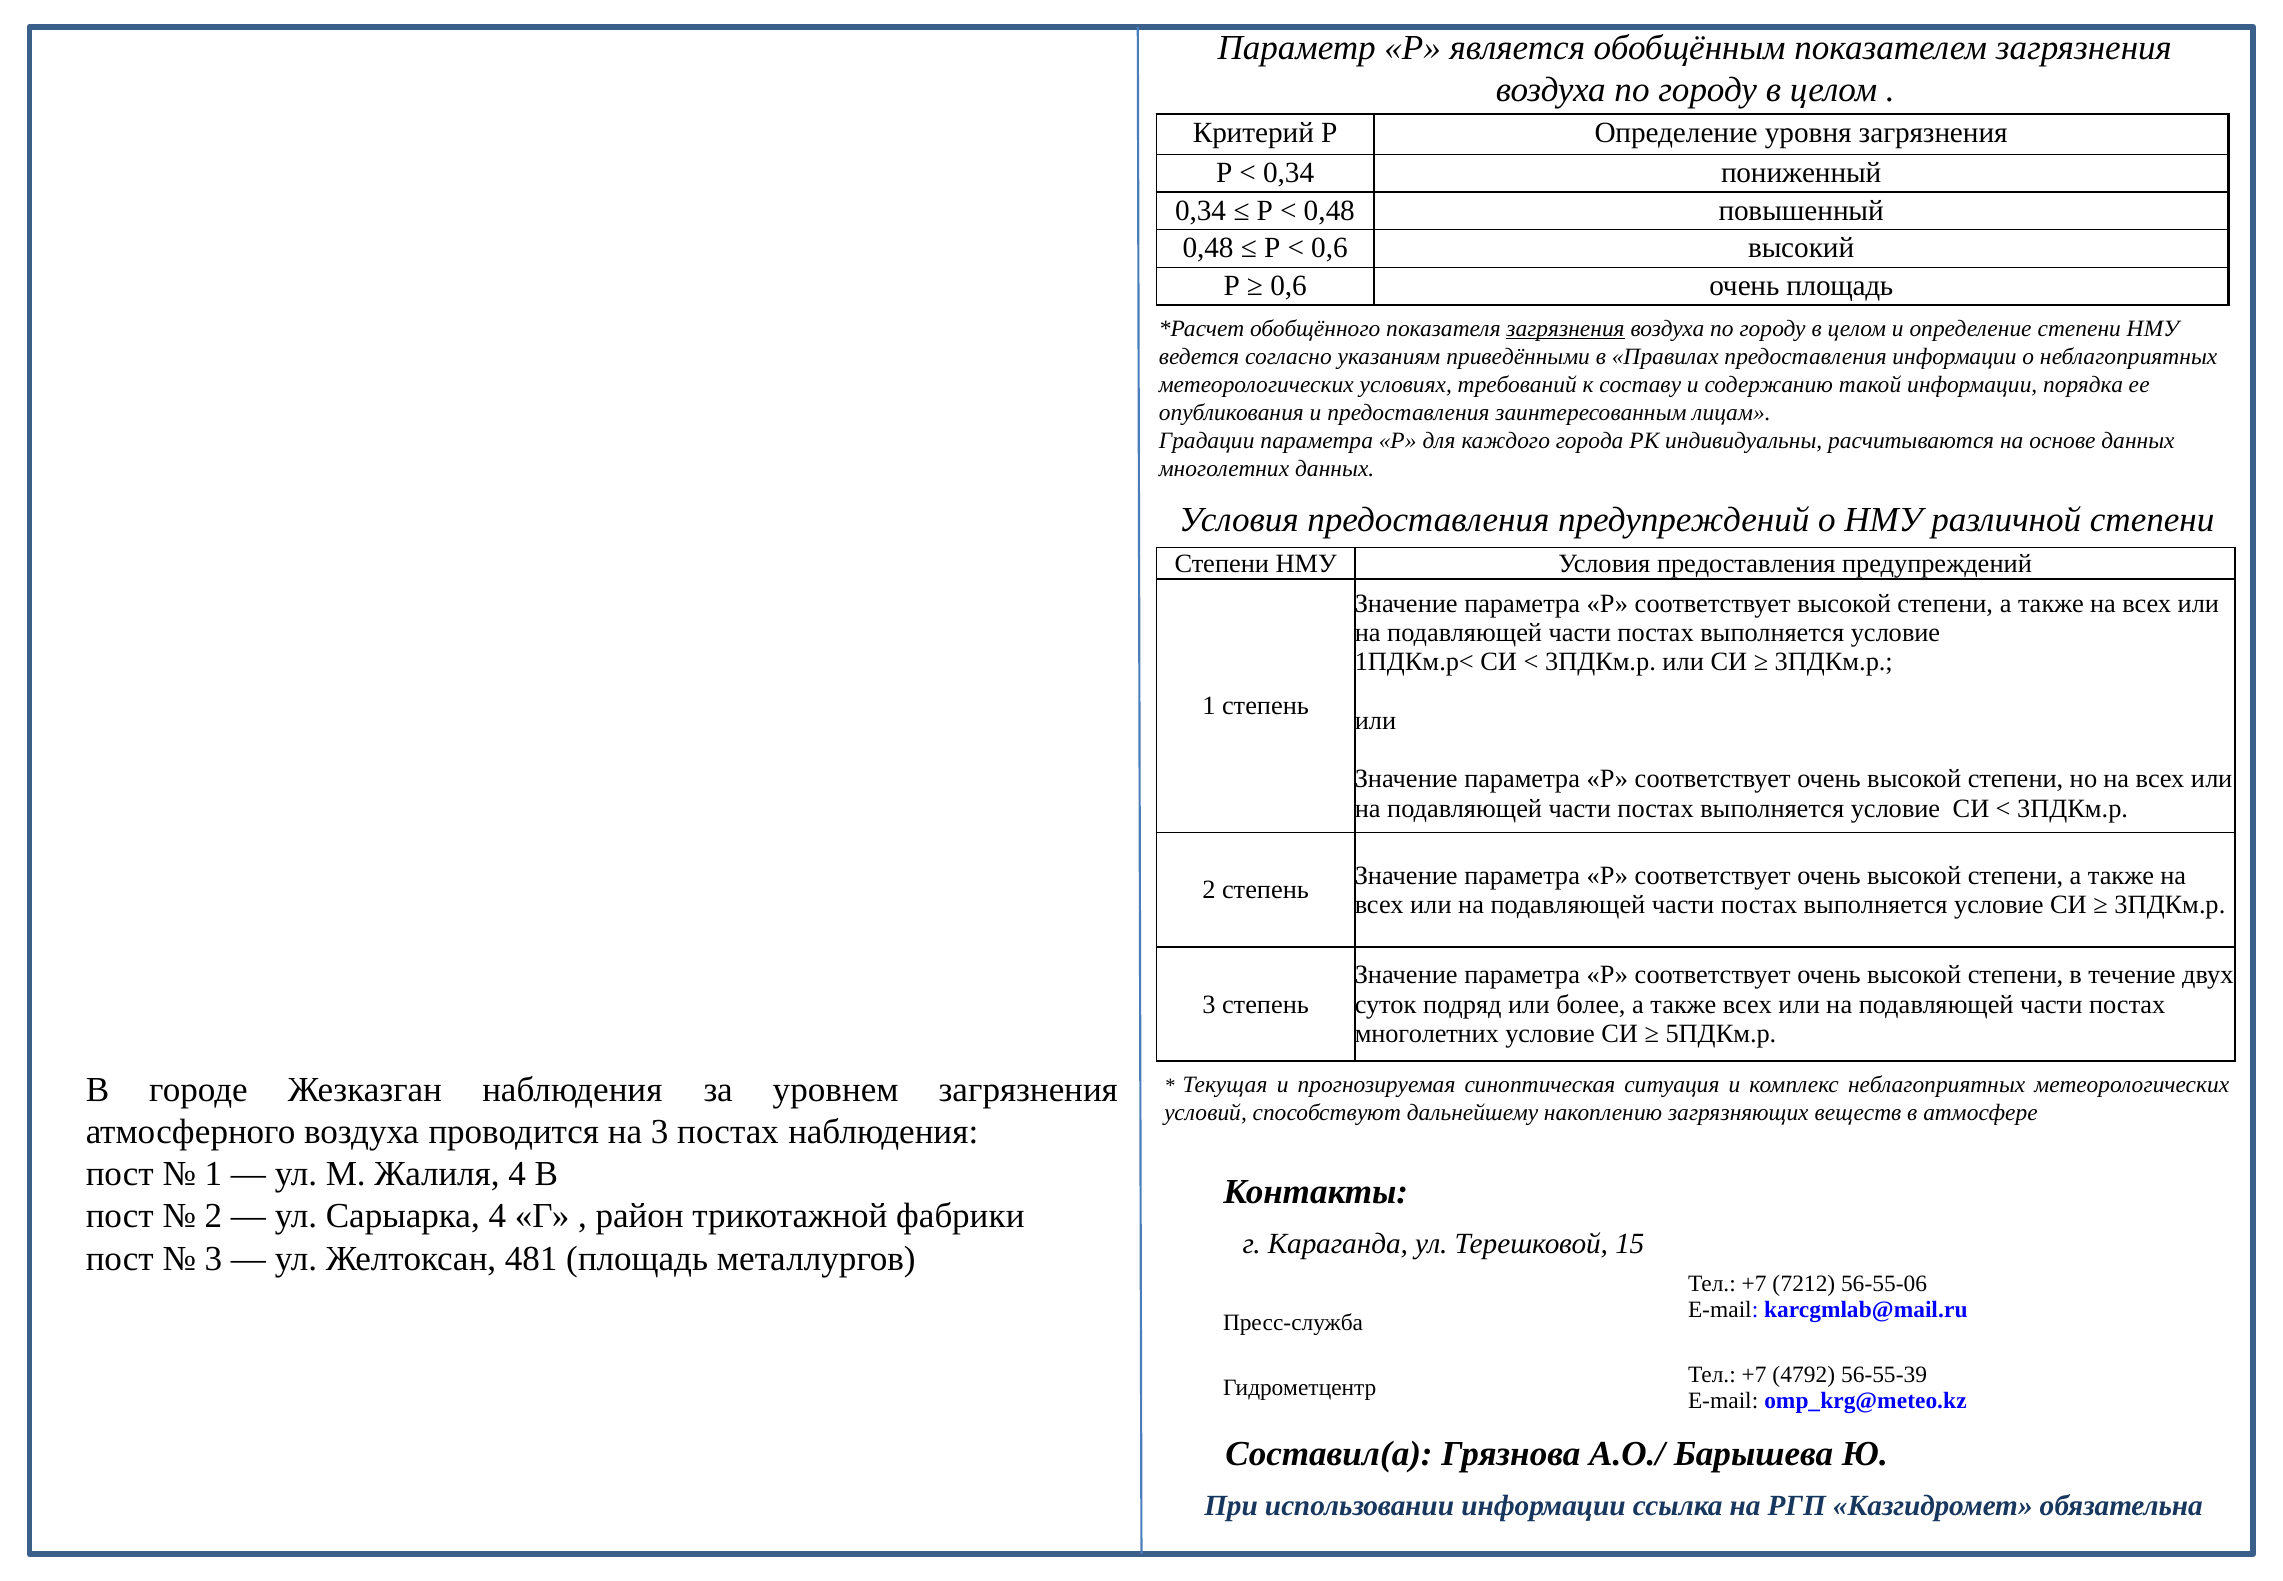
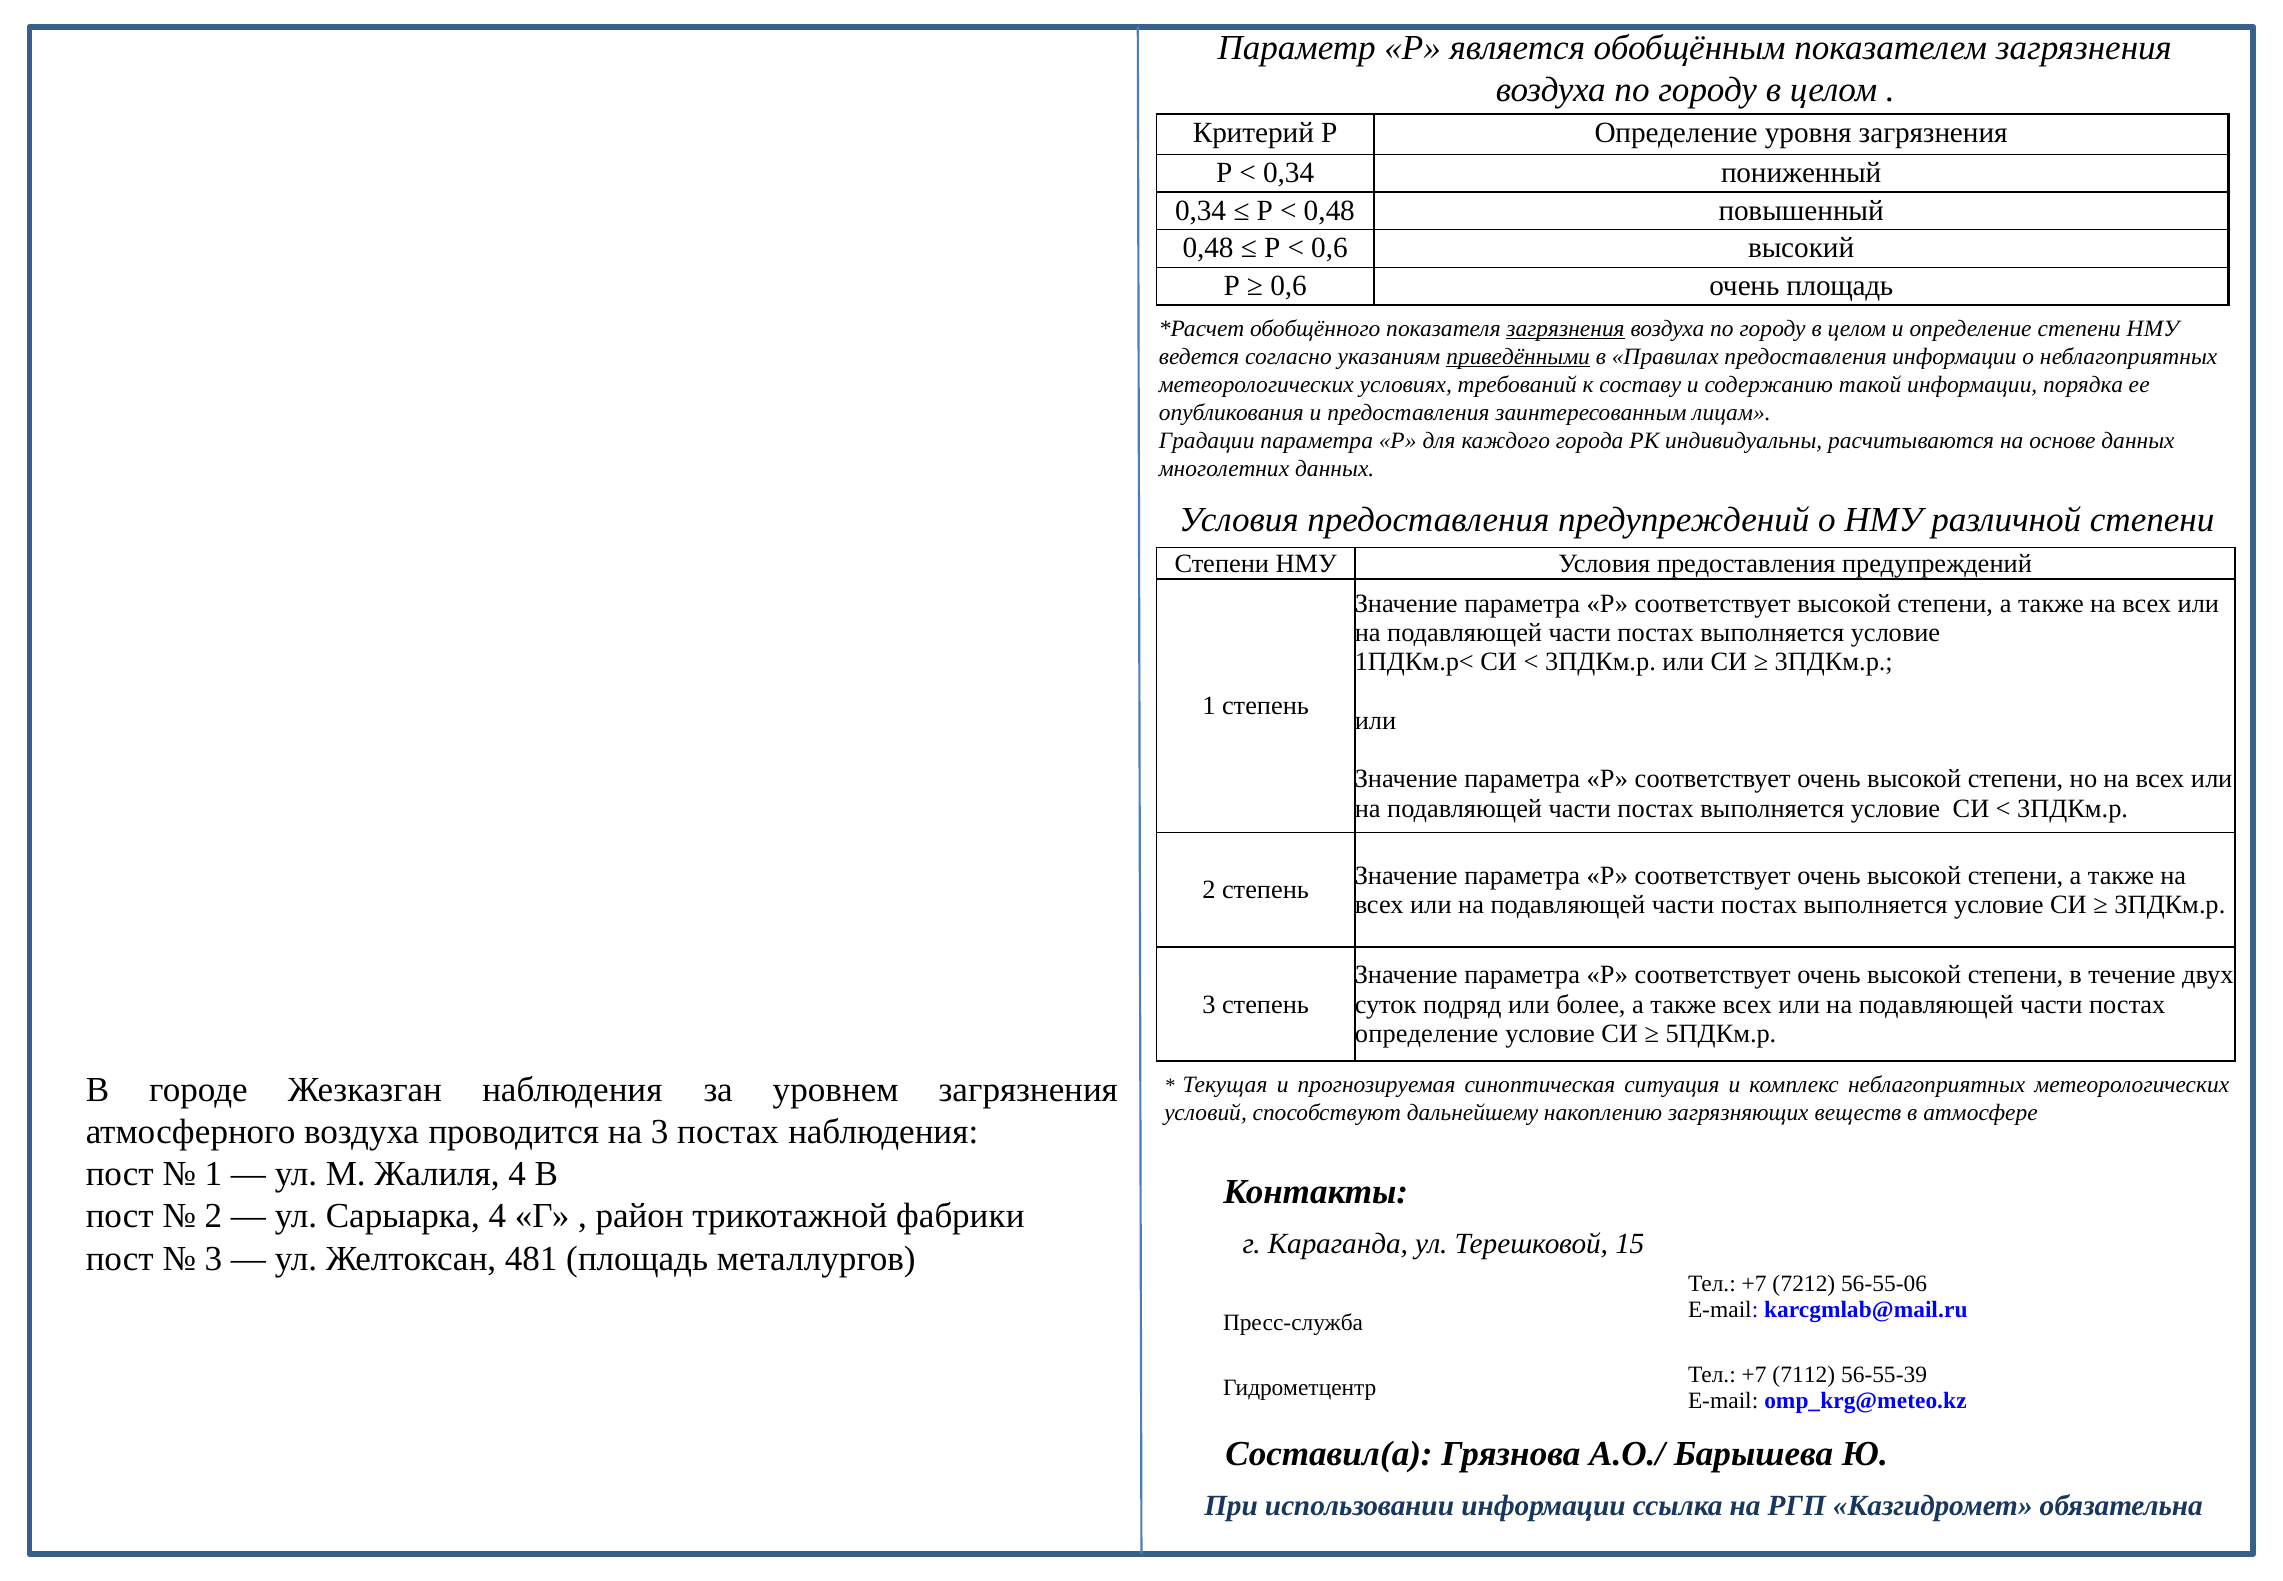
приведёнными underline: none -> present
многолетних at (1427, 1033): многолетних -> определение
4792: 4792 -> 7112
